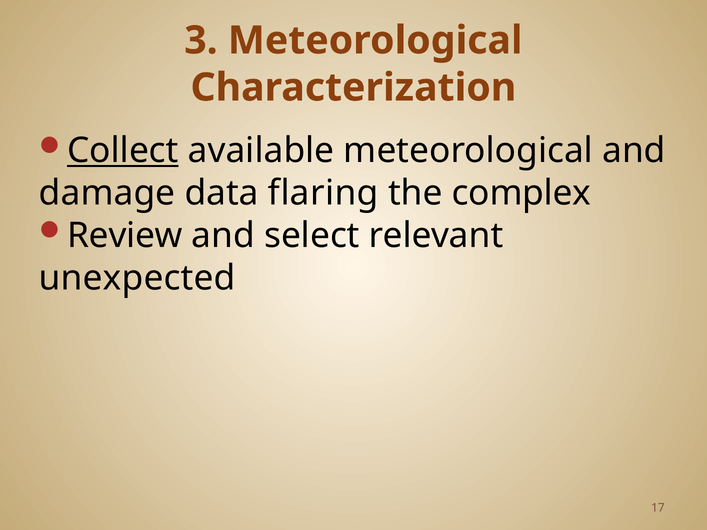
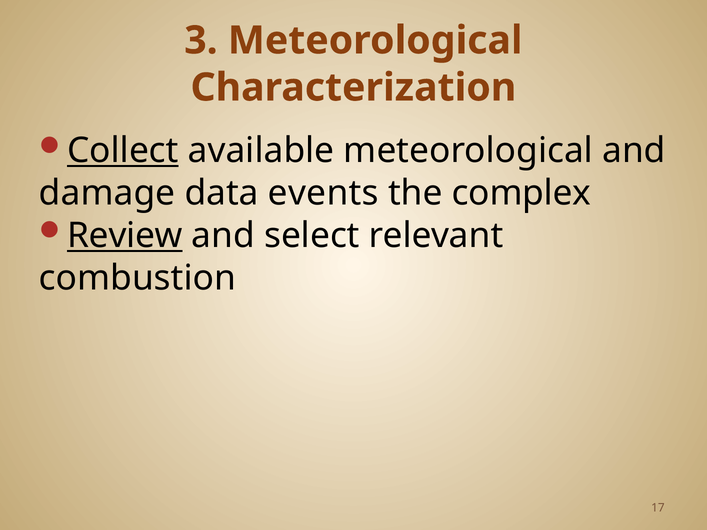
flaring: flaring -> events
Review underline: none -> present
unexpected: unexpected -> combustion
